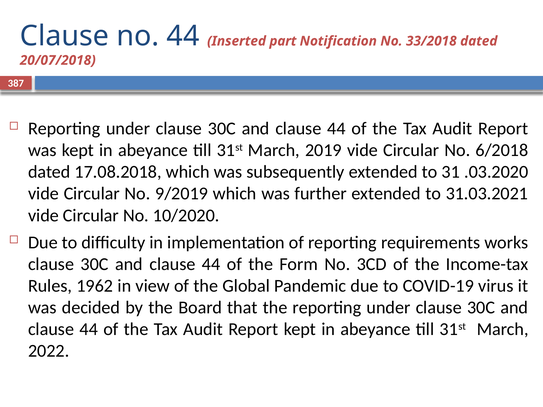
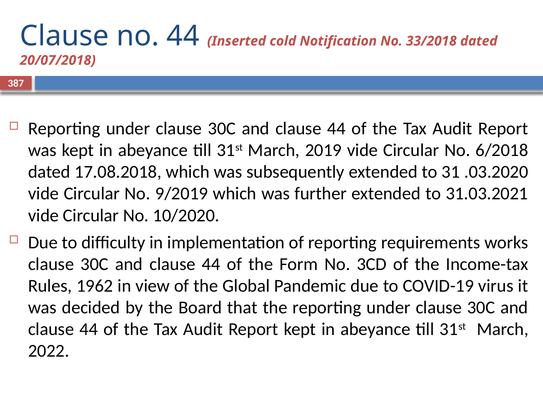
part: part -> cold
